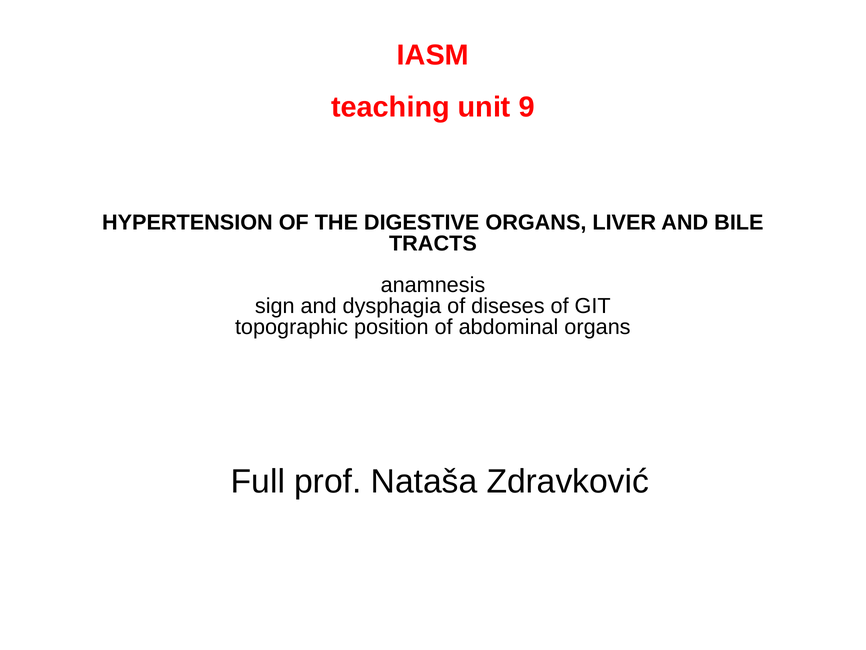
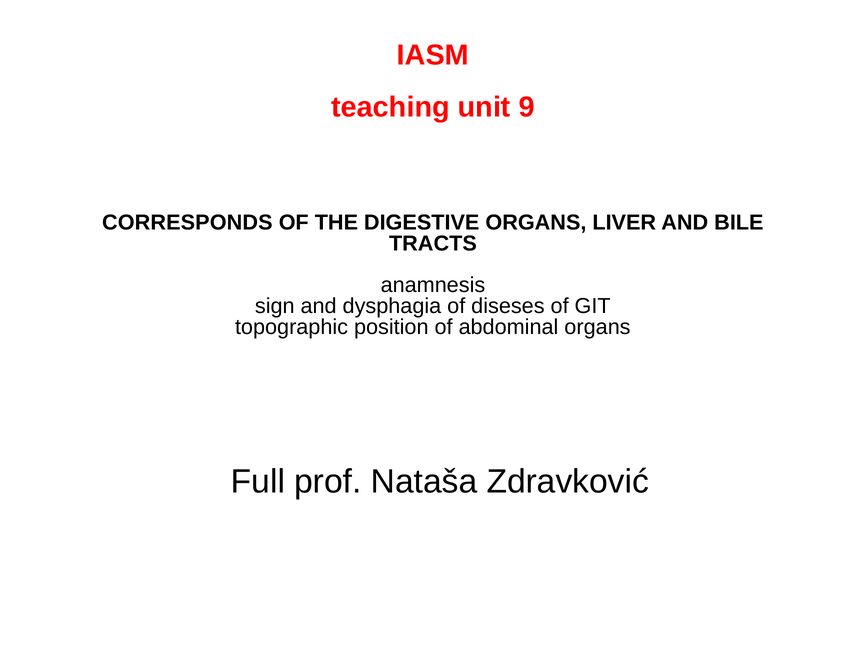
HYPERTENSION: HYPERTENSION -> CORRESPONDS
